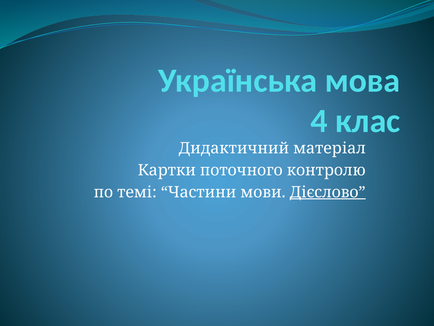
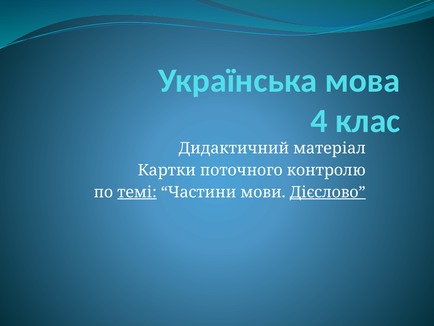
темі underline: none -> present
